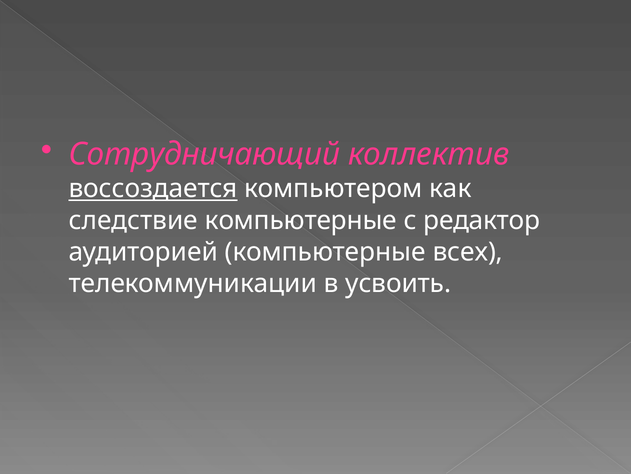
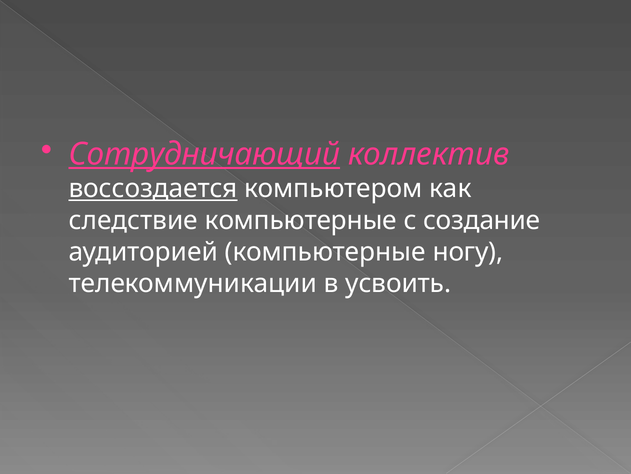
Сотрудничающий underline: none -> present
редактор: редактор -> создание
всех: всех -> ногу
